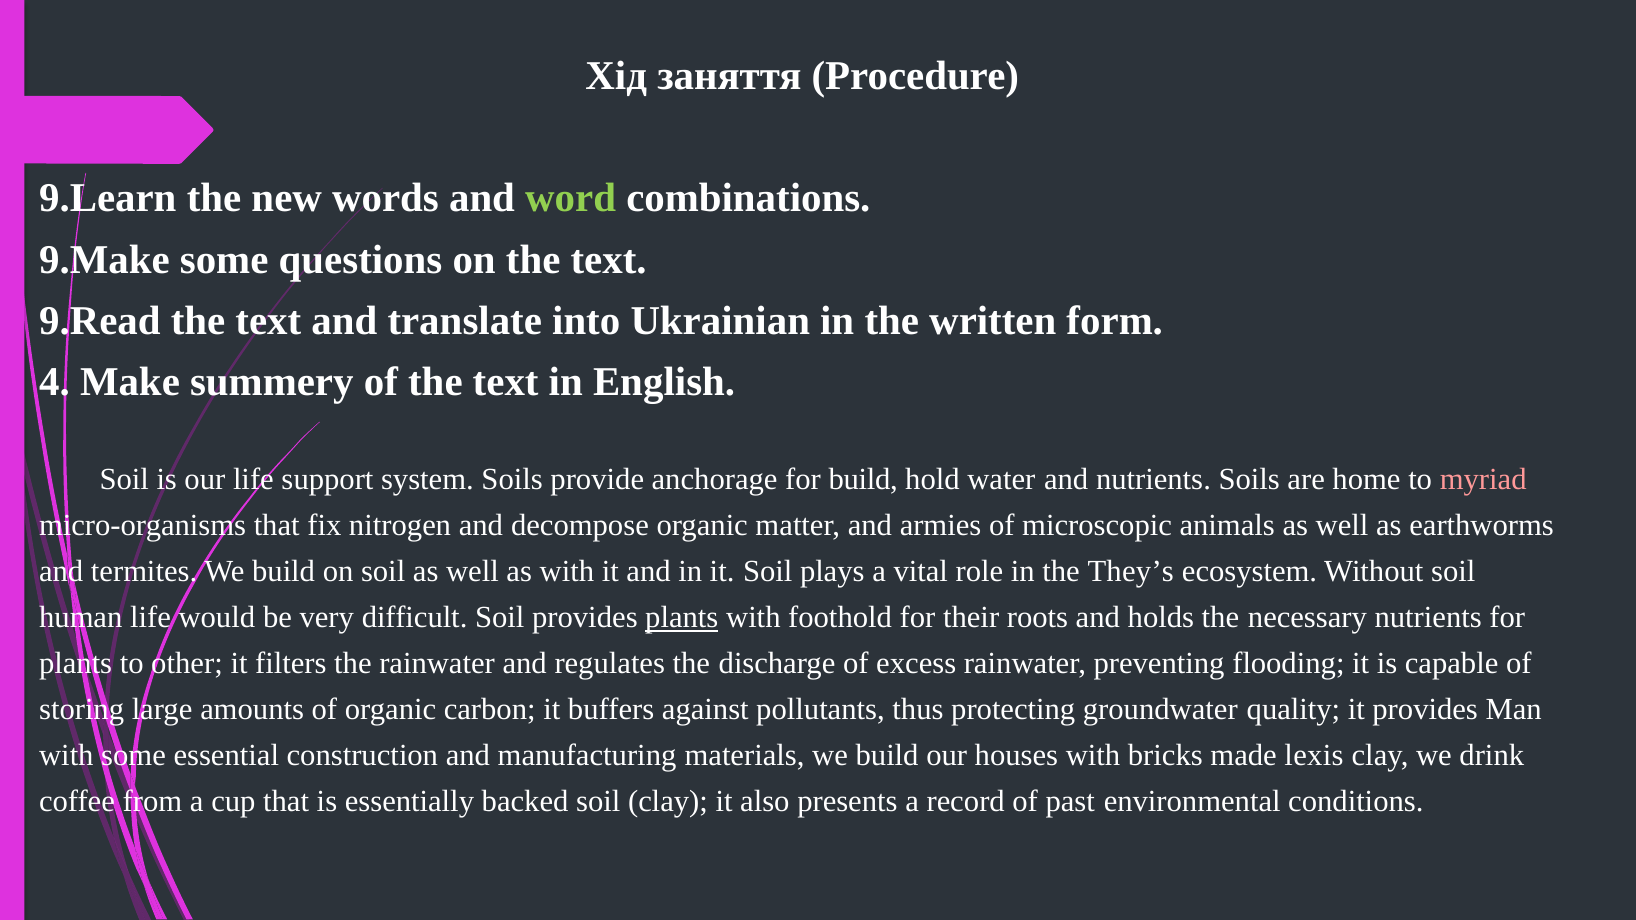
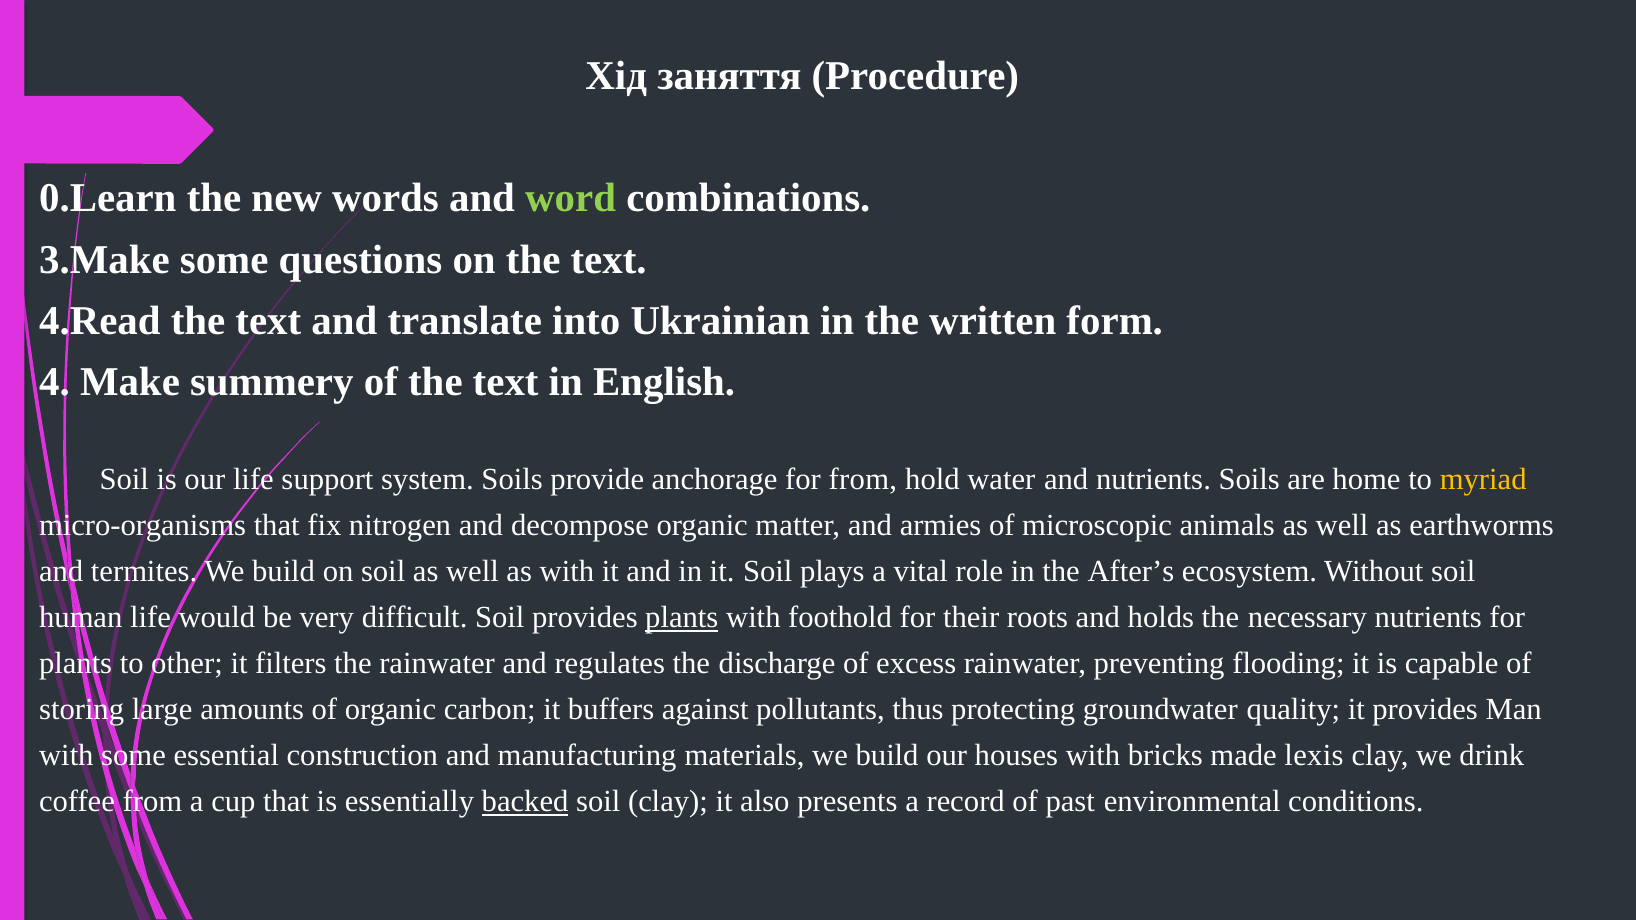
9.Learn: 9.Learn -> 0.Learn
9.Make: 9.Make -> 3.Make
9.Read: 9.Read -> 4.Read
for build: build -> from
myriad colour: pink -> yellow
They’s: They’s -> After’s
backed underline: none -> present
